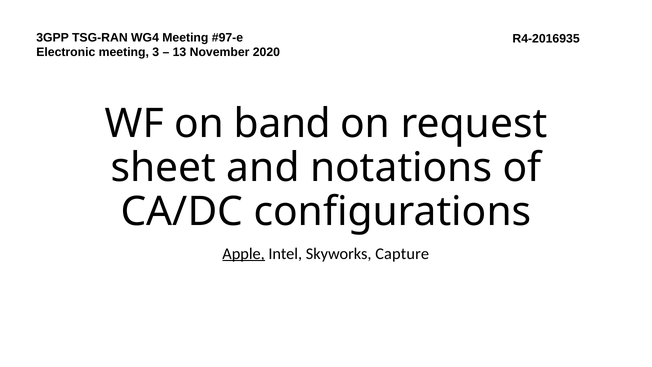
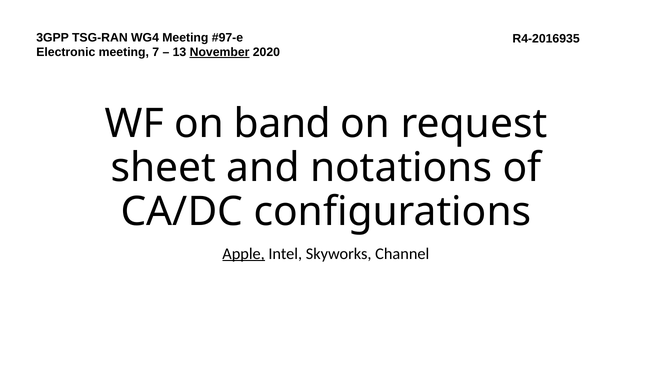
3: 3 -> 7
November underline: none -> present
Capture: Capture -> Channel
